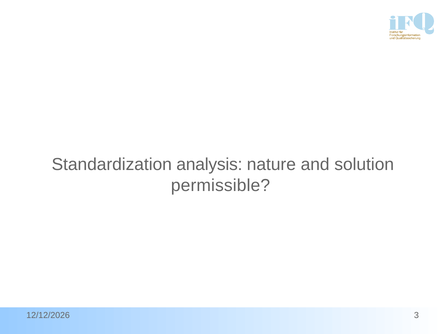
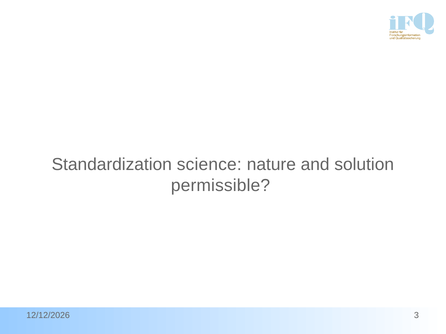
analysis: analysis -> science
